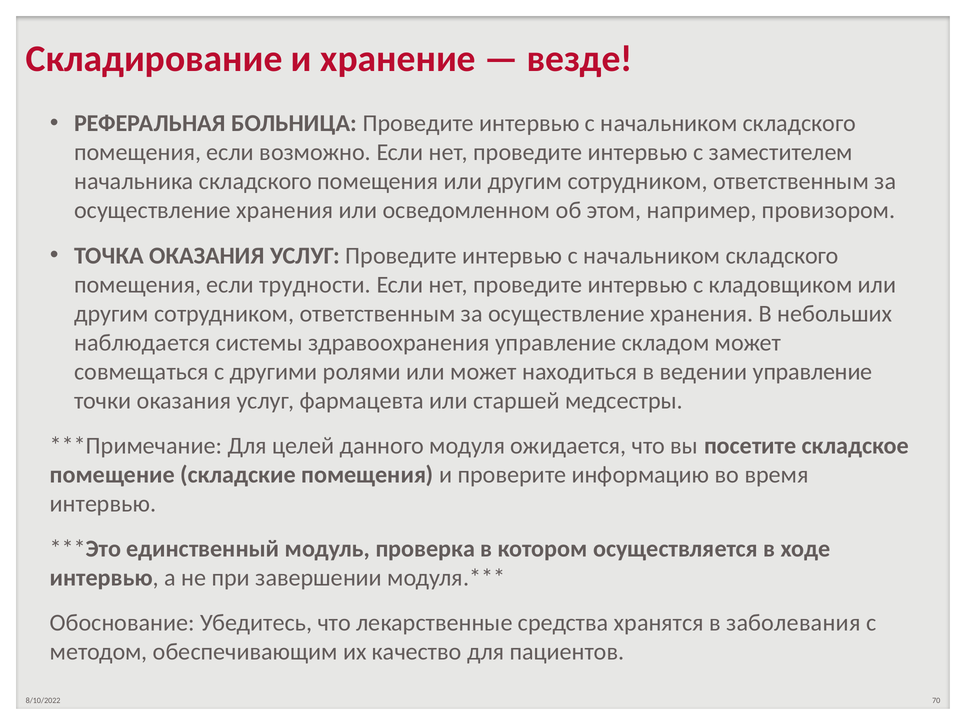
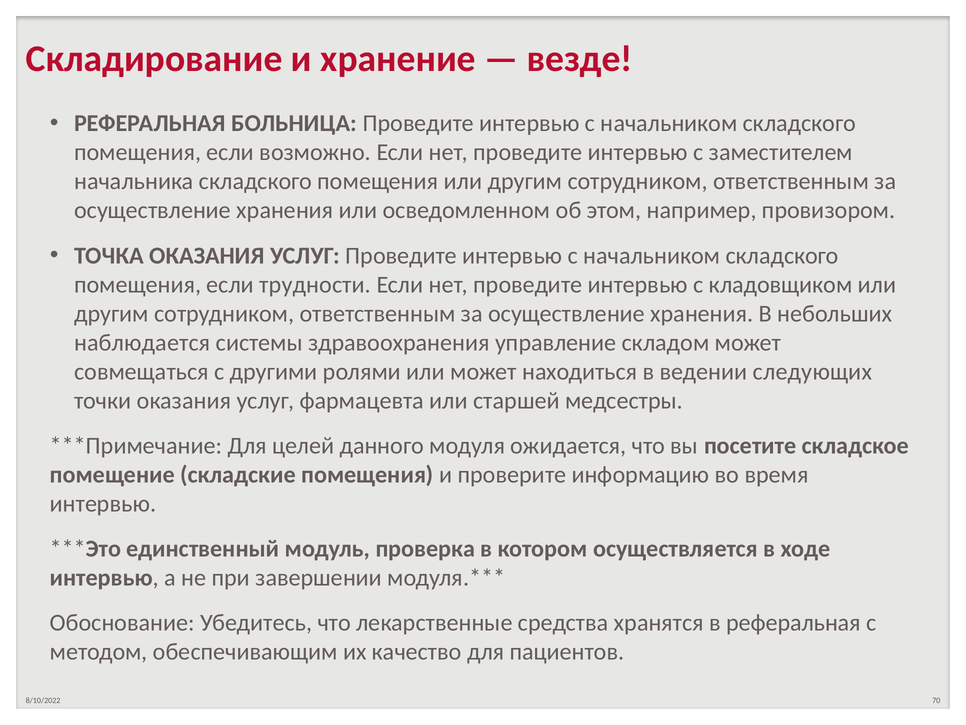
ведении управление: управление -> следующих
в заболевания: заболевания -> реферальная
